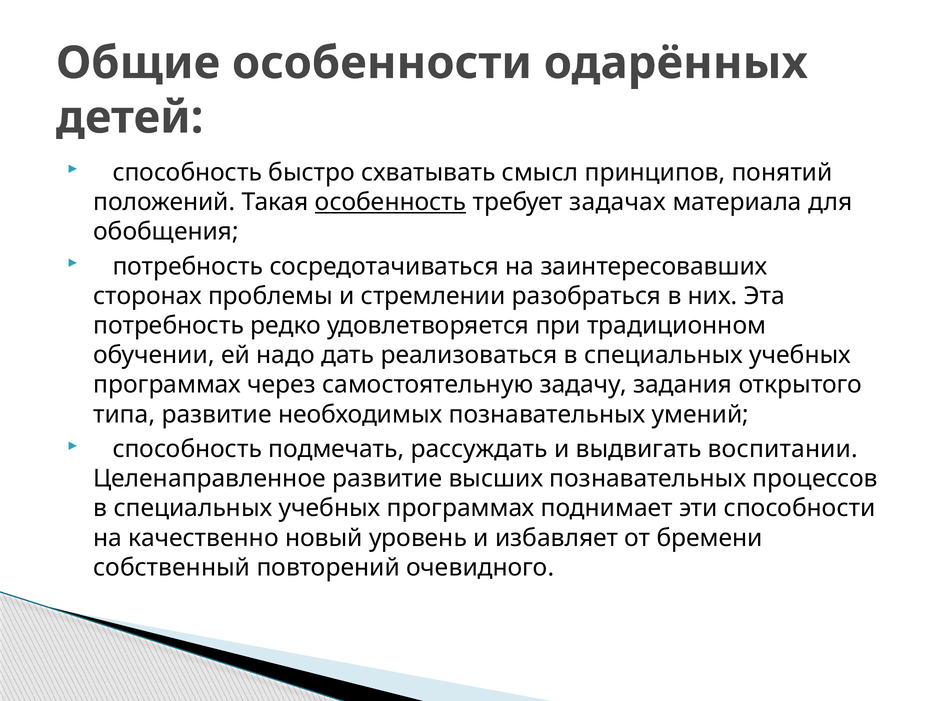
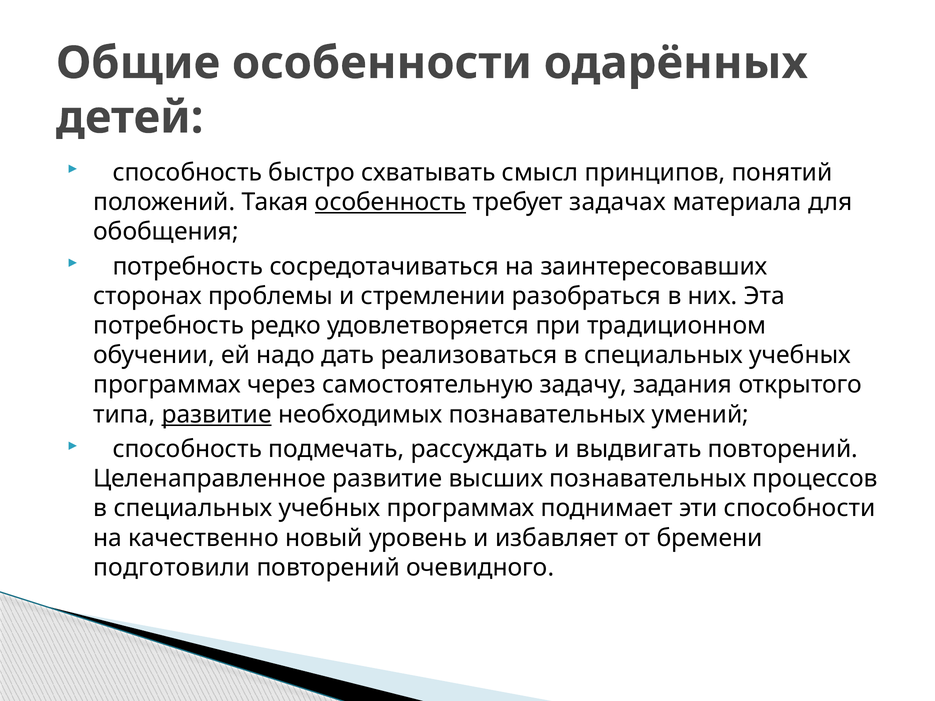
развитие at (217, 415) underline: none -> present
выдвигать воспитании: воспитании -> повторений
собственный: собственный -> подготовили
